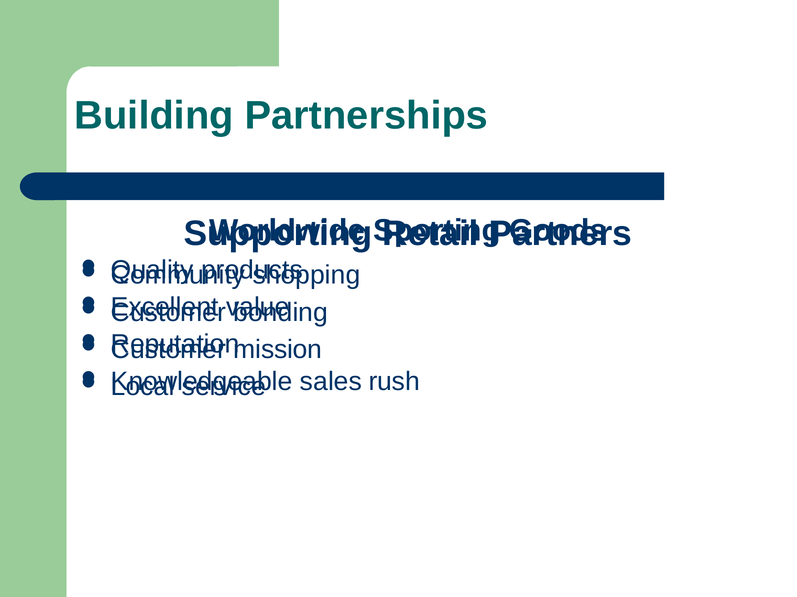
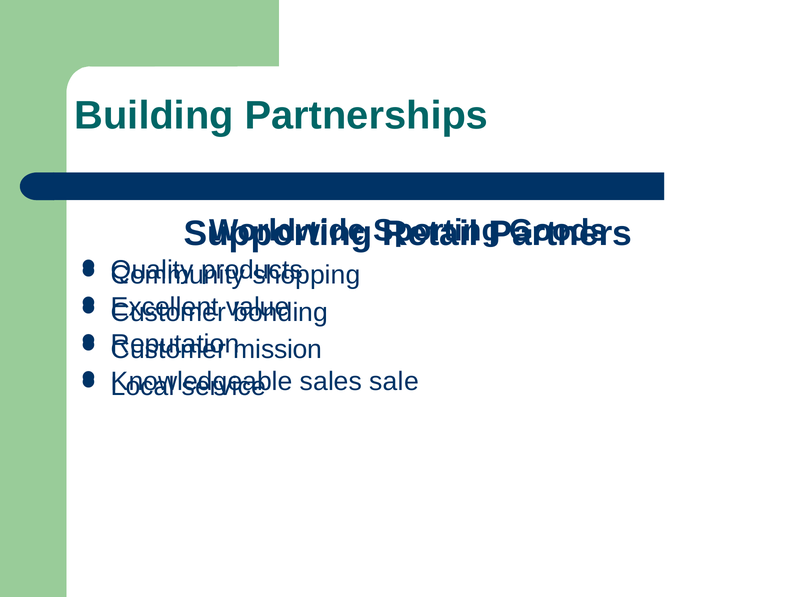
rush: rush -> sale
